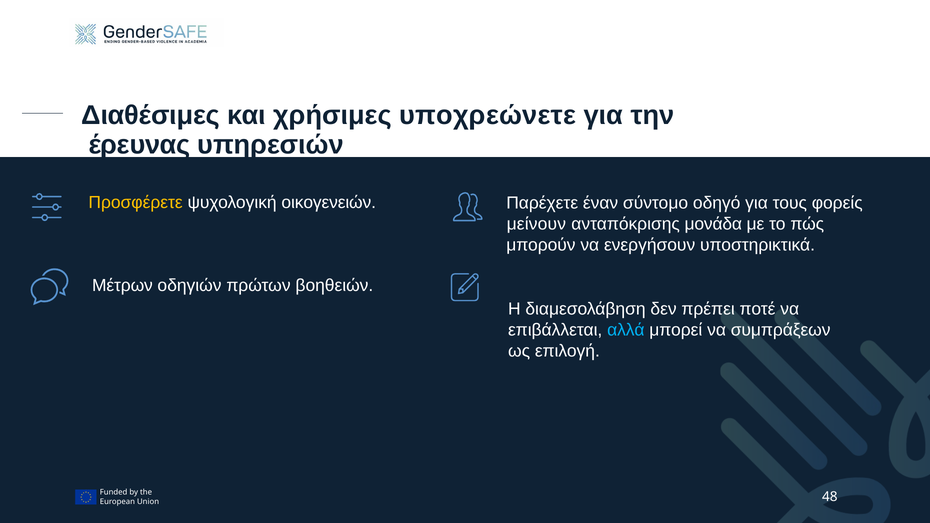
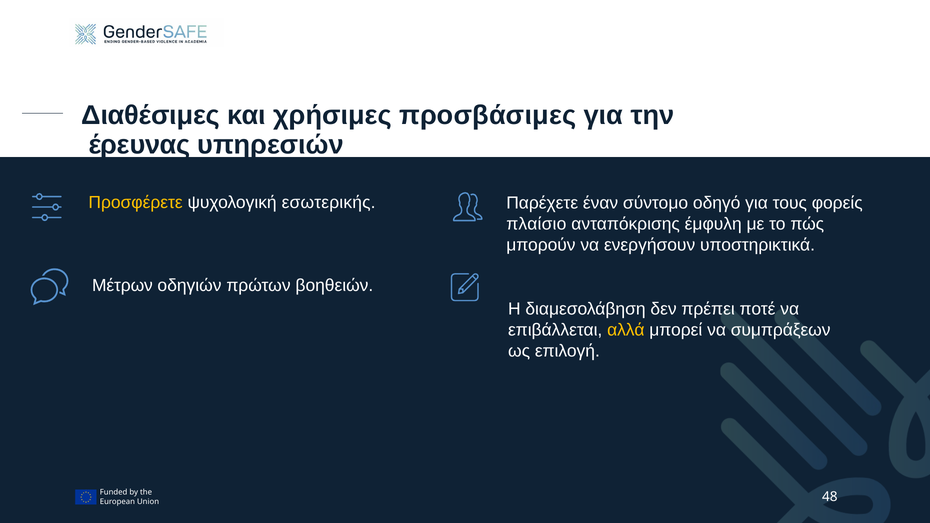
υποχρεώνετε: υποχρεώνετε -> προσβάσιμες
οικογενειών: οικογενειών -> εσωτερικής
μείνουν: μείνουν -> πλαίσιο
μονάδα: μονάδα -> έμφυλη
αλλά colour: light blue -> yellow
